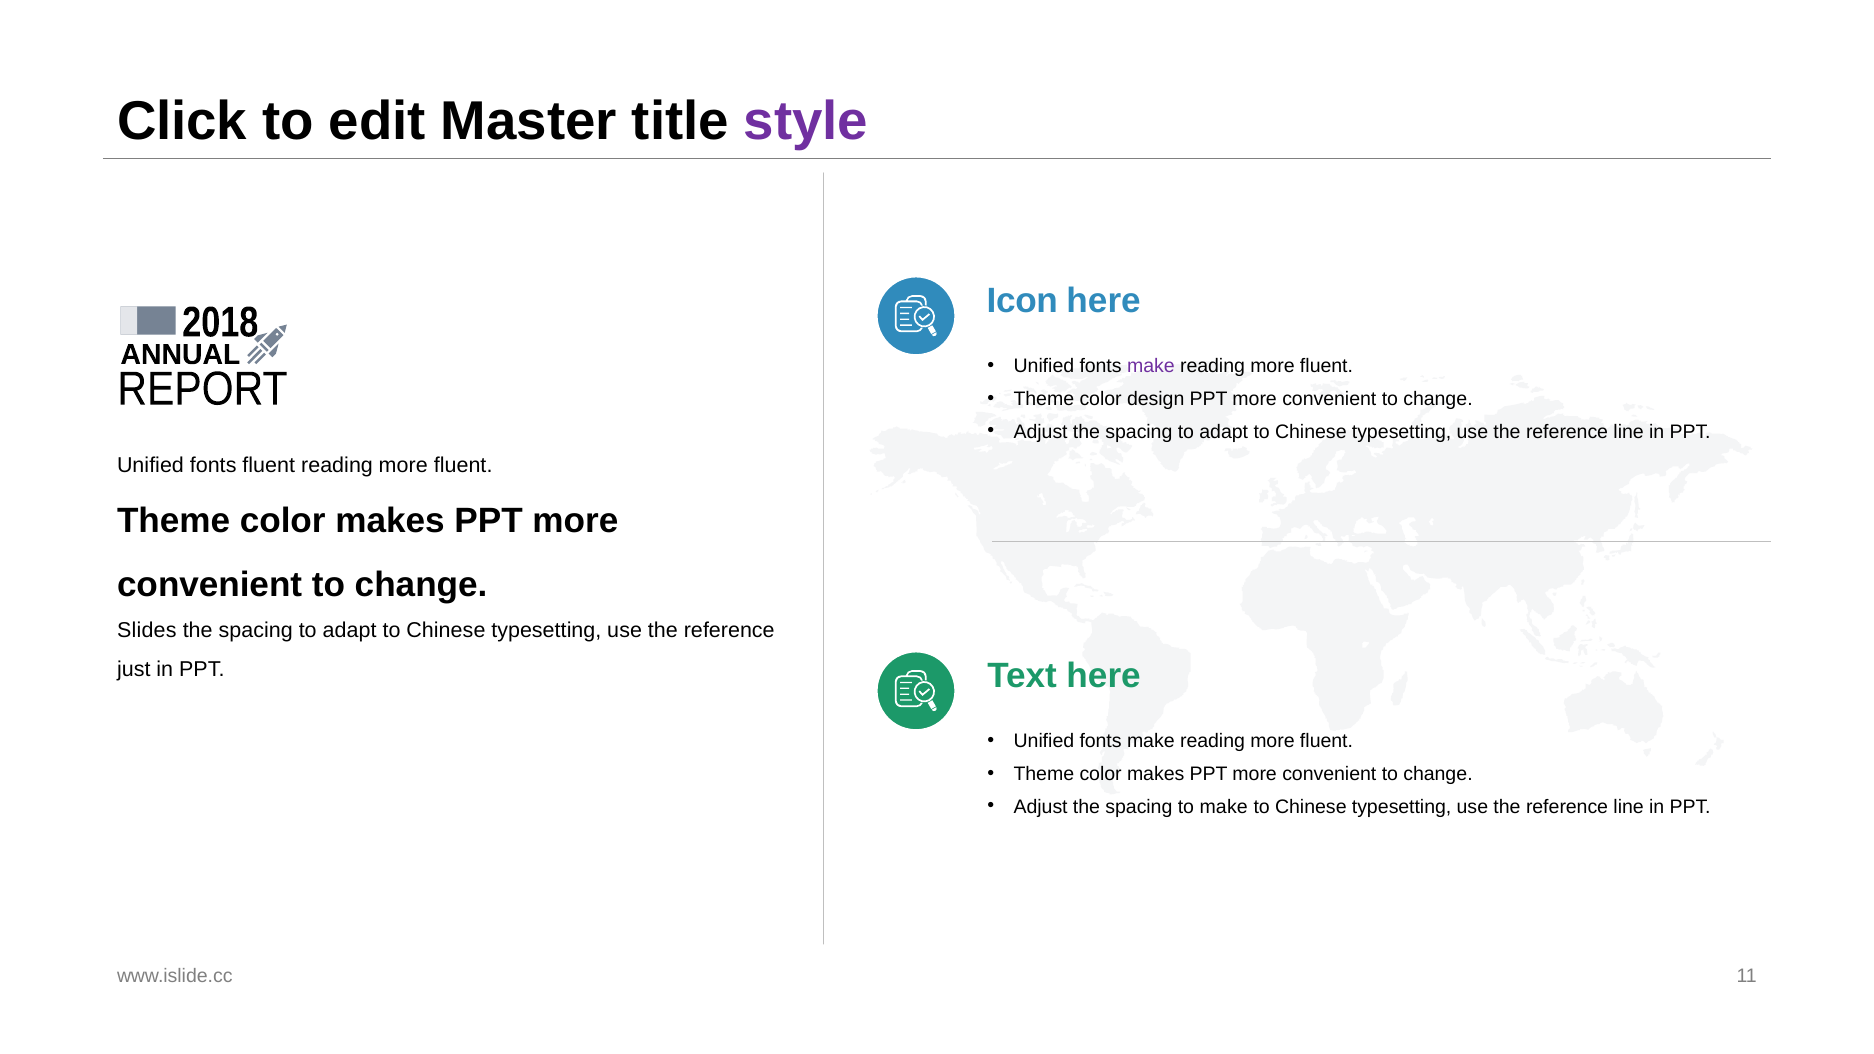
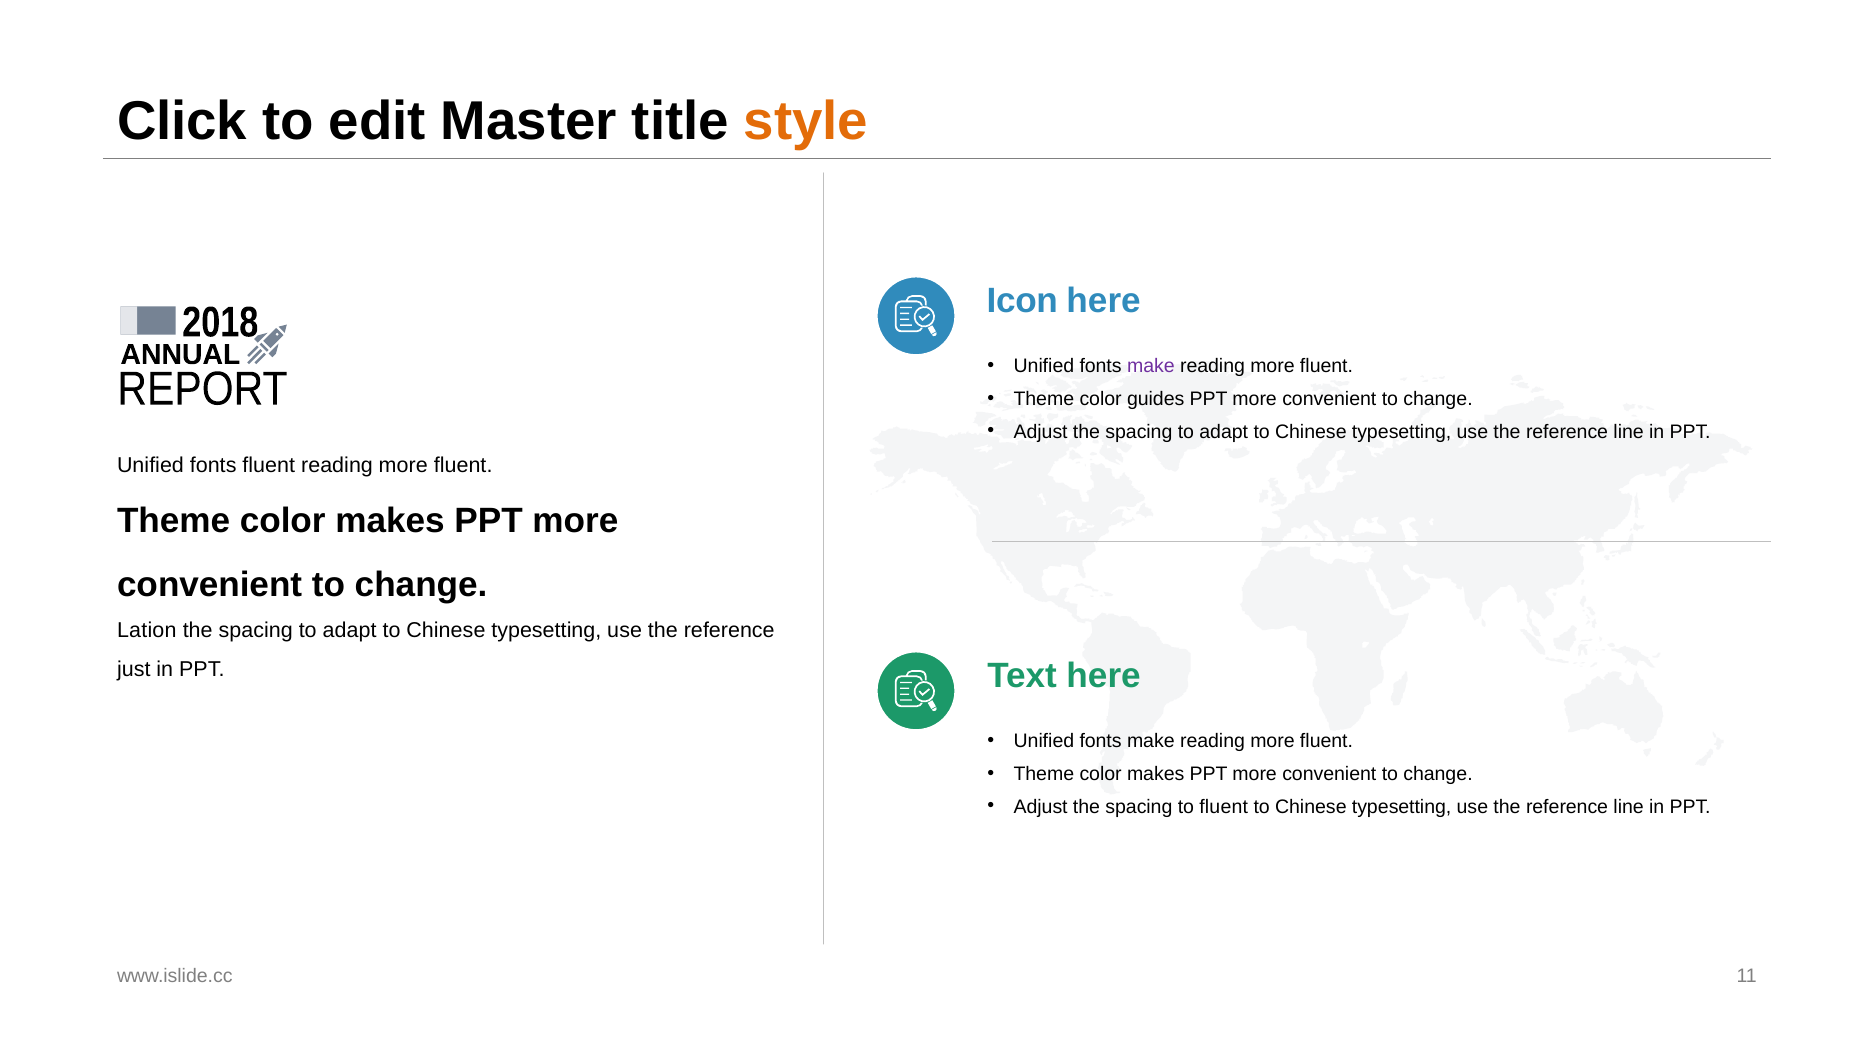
style colour: purple -> orange
design: design -> guides
Slides: Slides -> Lation
to make: make -> fluent
